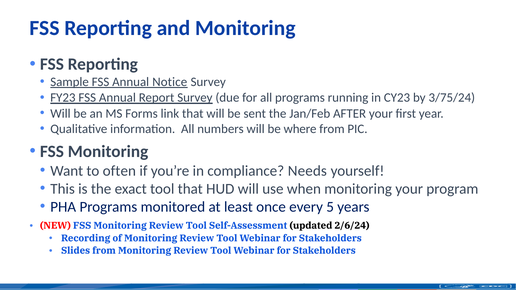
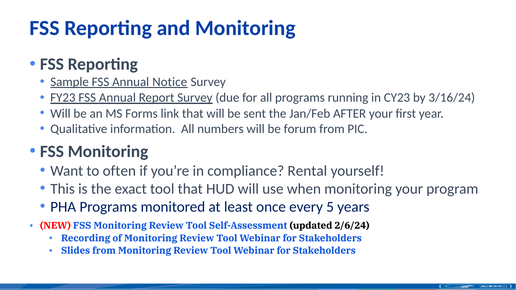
3/75/24: 3/75/24 -> 3/16/24
where: where -> forum
Needs: Needs -> Rental
